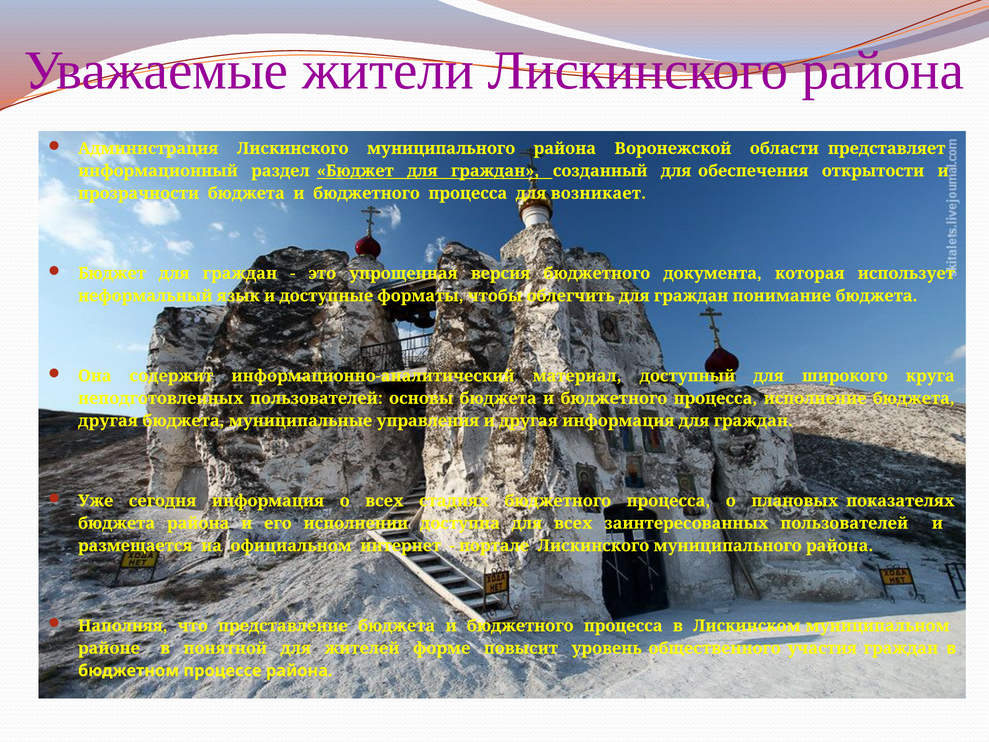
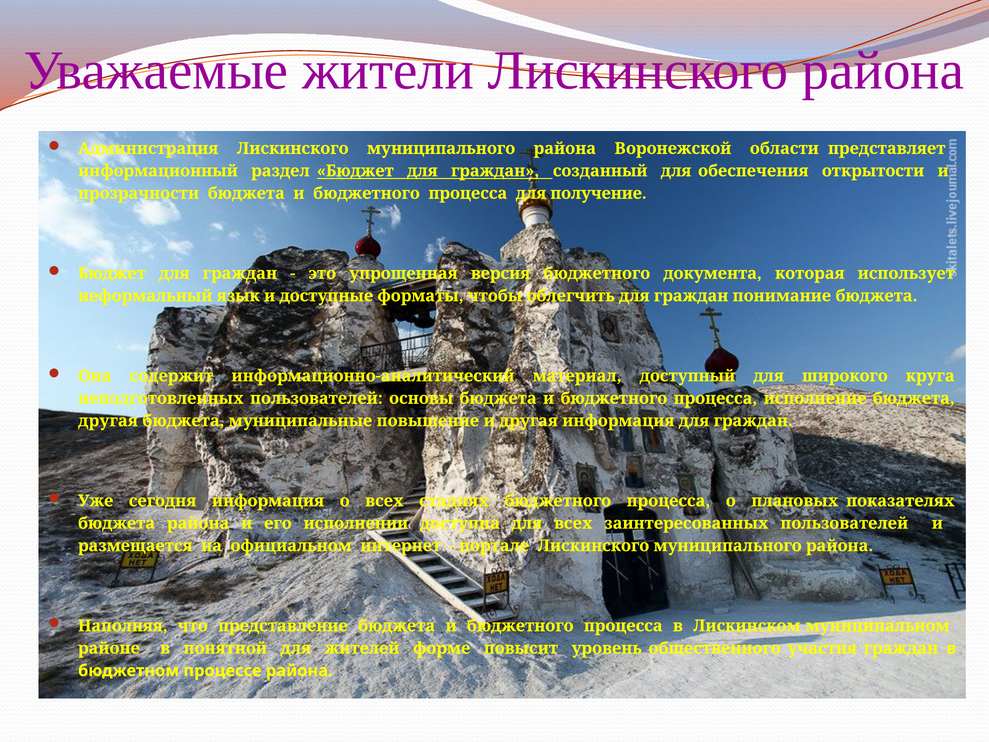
возникает: возникает -> получение
управления: управления -> повышение
